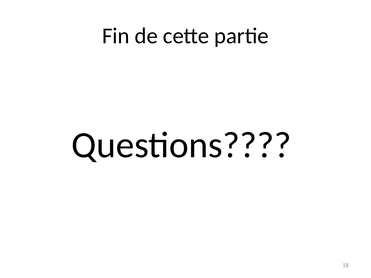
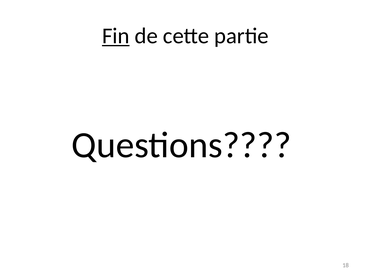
Fin underline: none -> present
